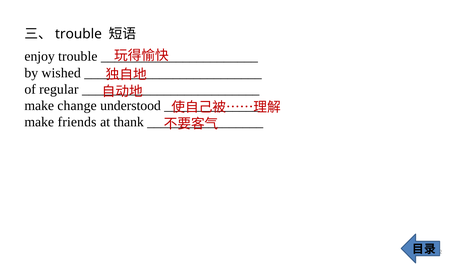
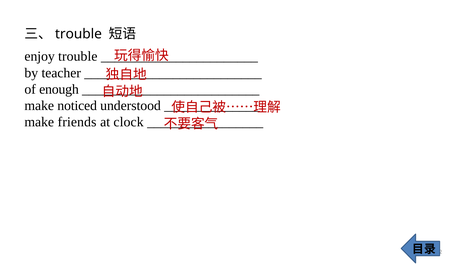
wished: wished -> teacher
regular: regular -> enough
change: change -> noticed
thank: thank -> clock
